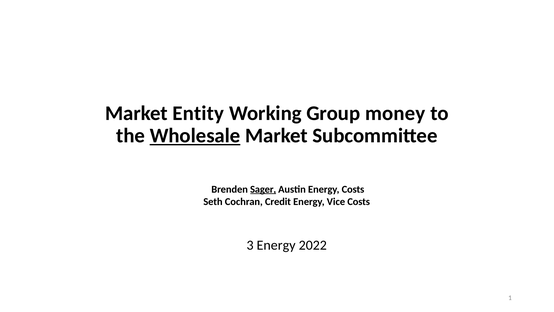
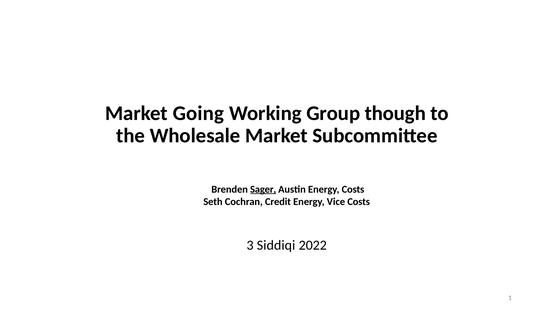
Entity: Entity -> Going
money: money -> though
Wholesale underline: present -> none
3 Energy: Energy -> Siddiqi
